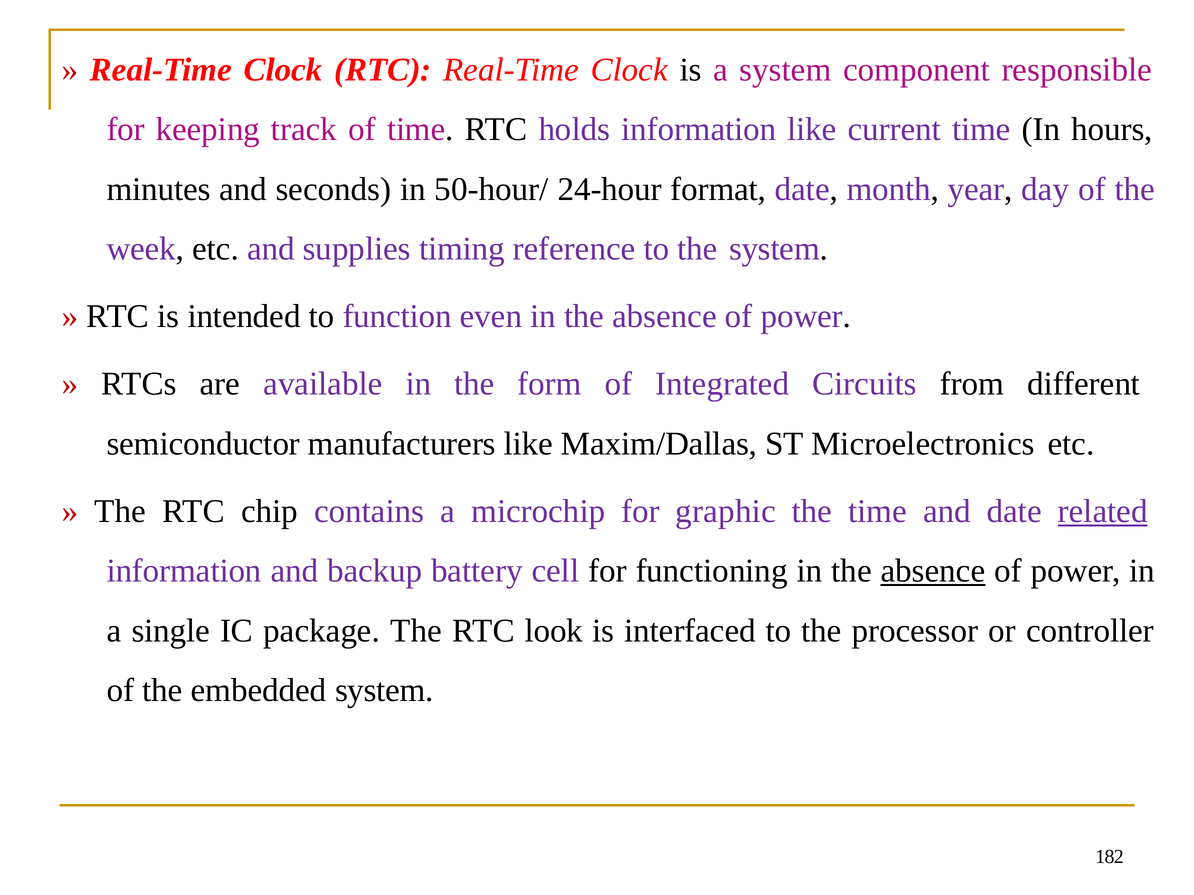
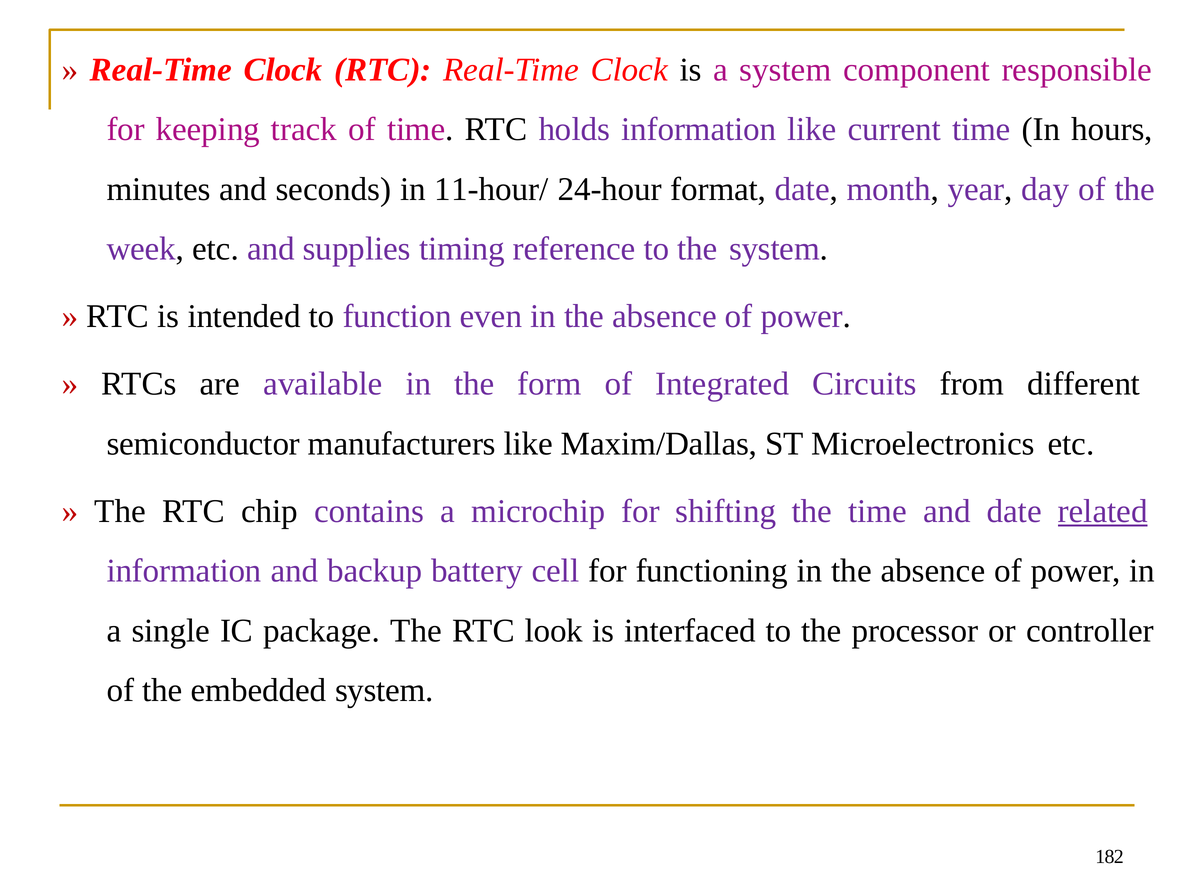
50-hour/: 50-hour/ -> 11-hour/
graphic: graphic -> shifting
absence at (933, 571) underline: present -> none
